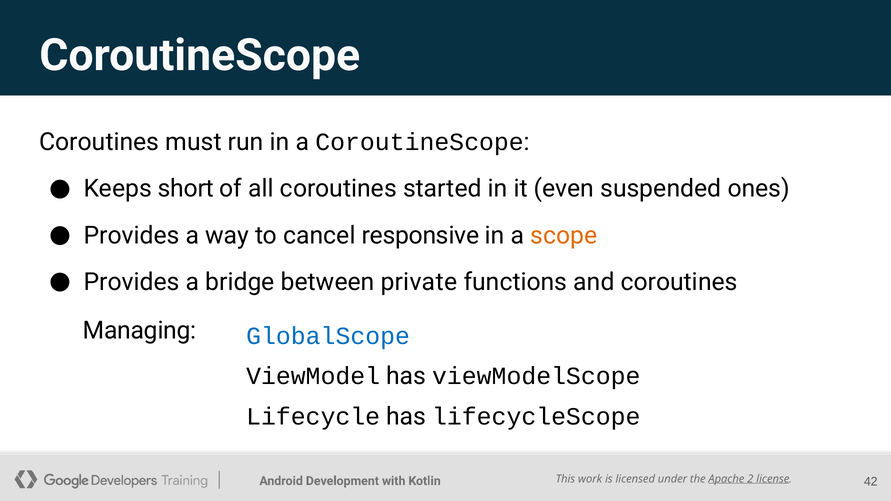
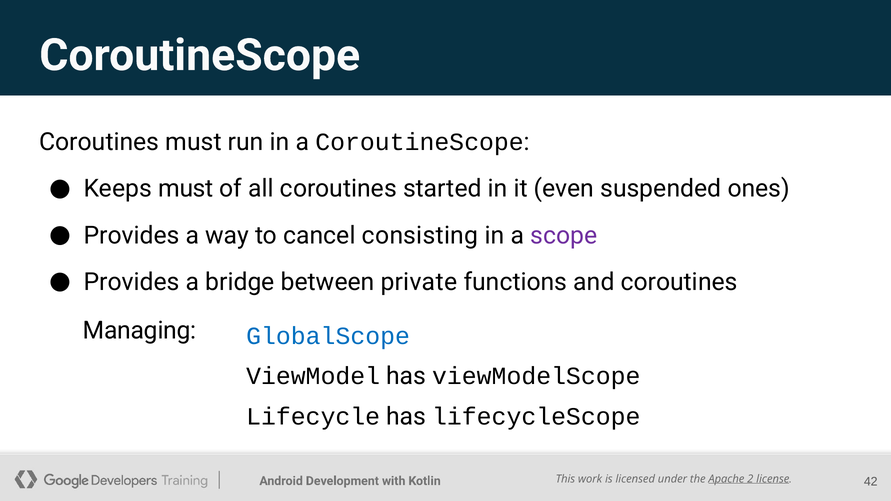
Keeps short: short -> must
responsive: responsive -> consisting
scope colour: orange -> purple
